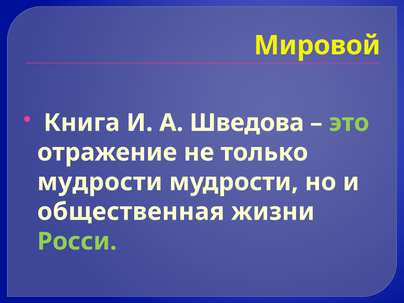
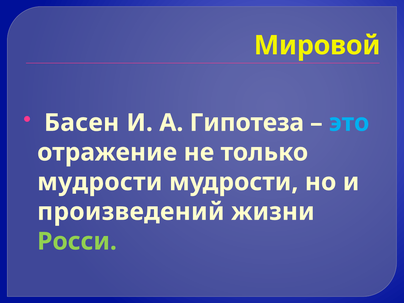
Книга: Книга -> Басен
Шведова: Шведова -> Гипотеза
это colour: light green -> light blue
общественная: общественная -> произведений
